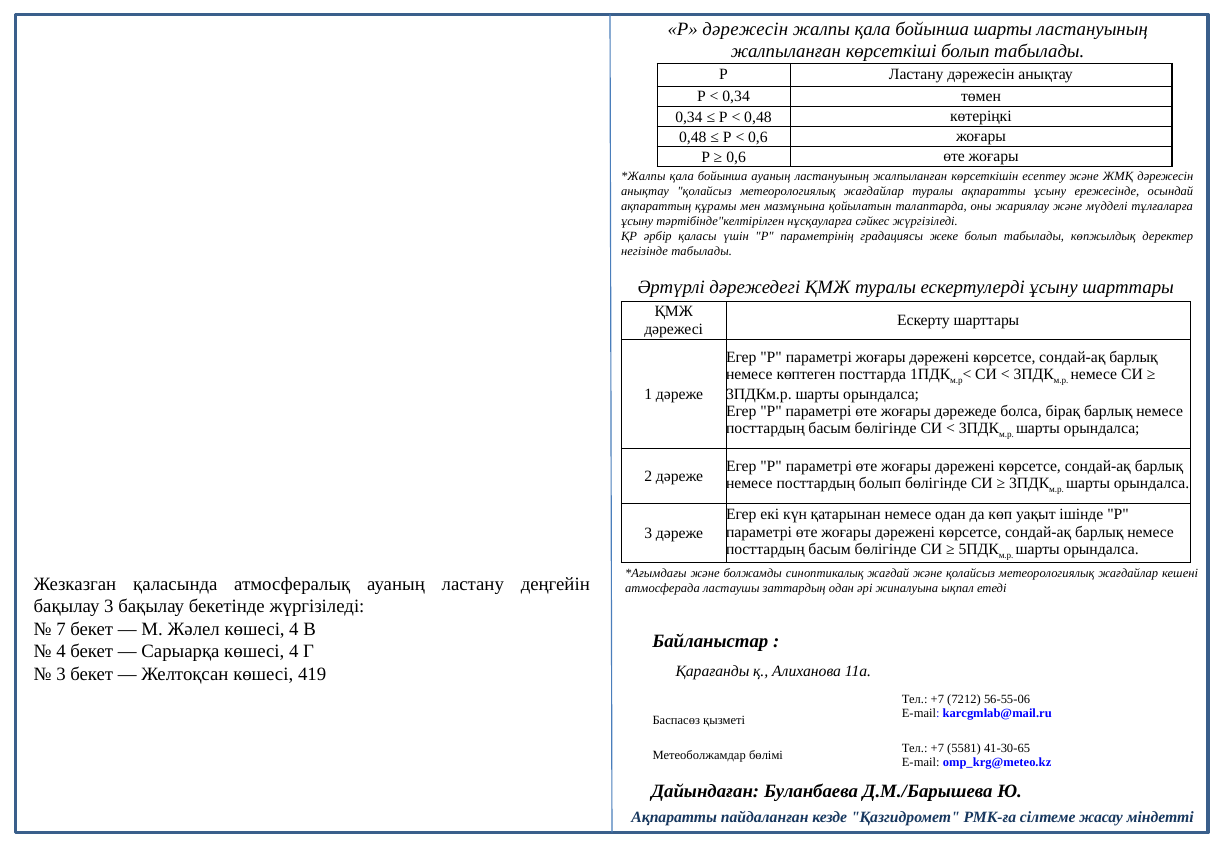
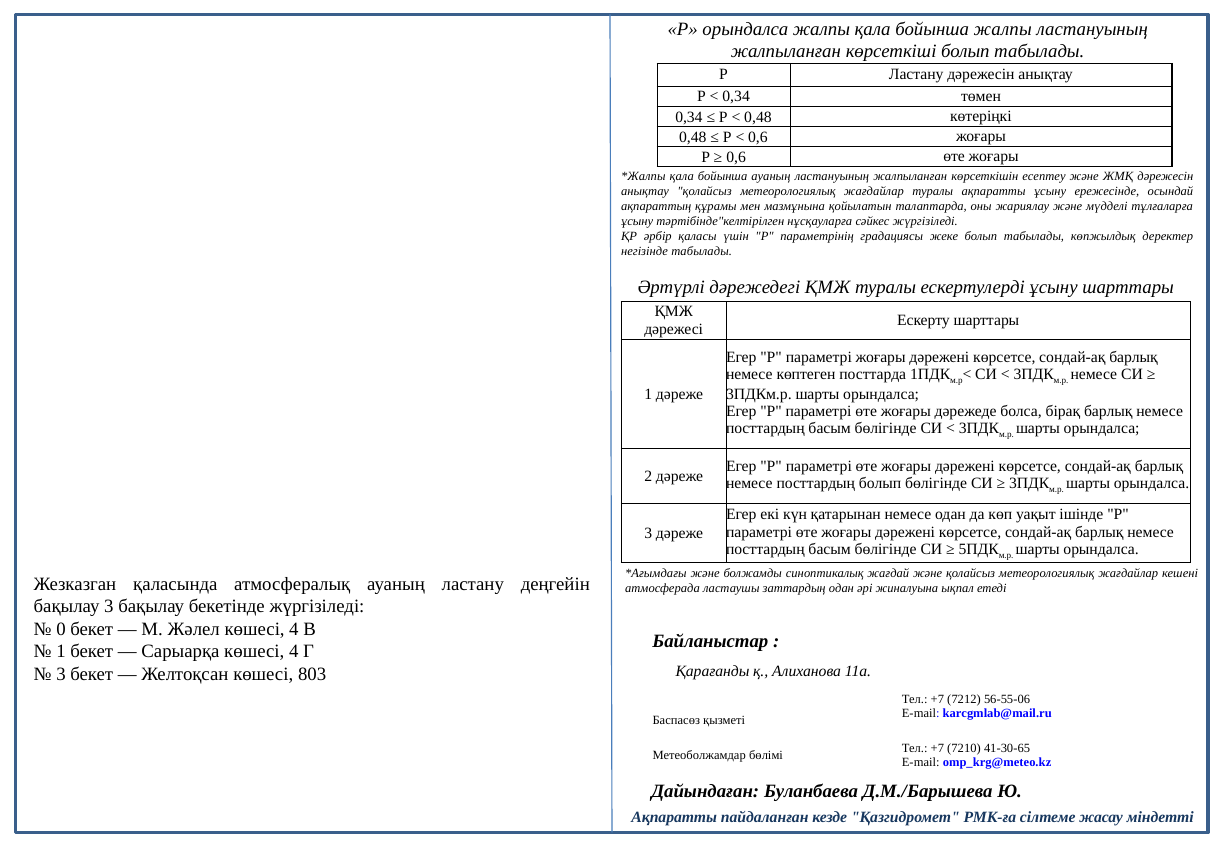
Р дәрежесін: дәрежесін -> орындалса
бойынша шарты: шарты -> жалпы
7: 7 -> 0
4 at (61, 652): 4 -> 1
419: 419 -> 803
5581: 5581 -> 7210
